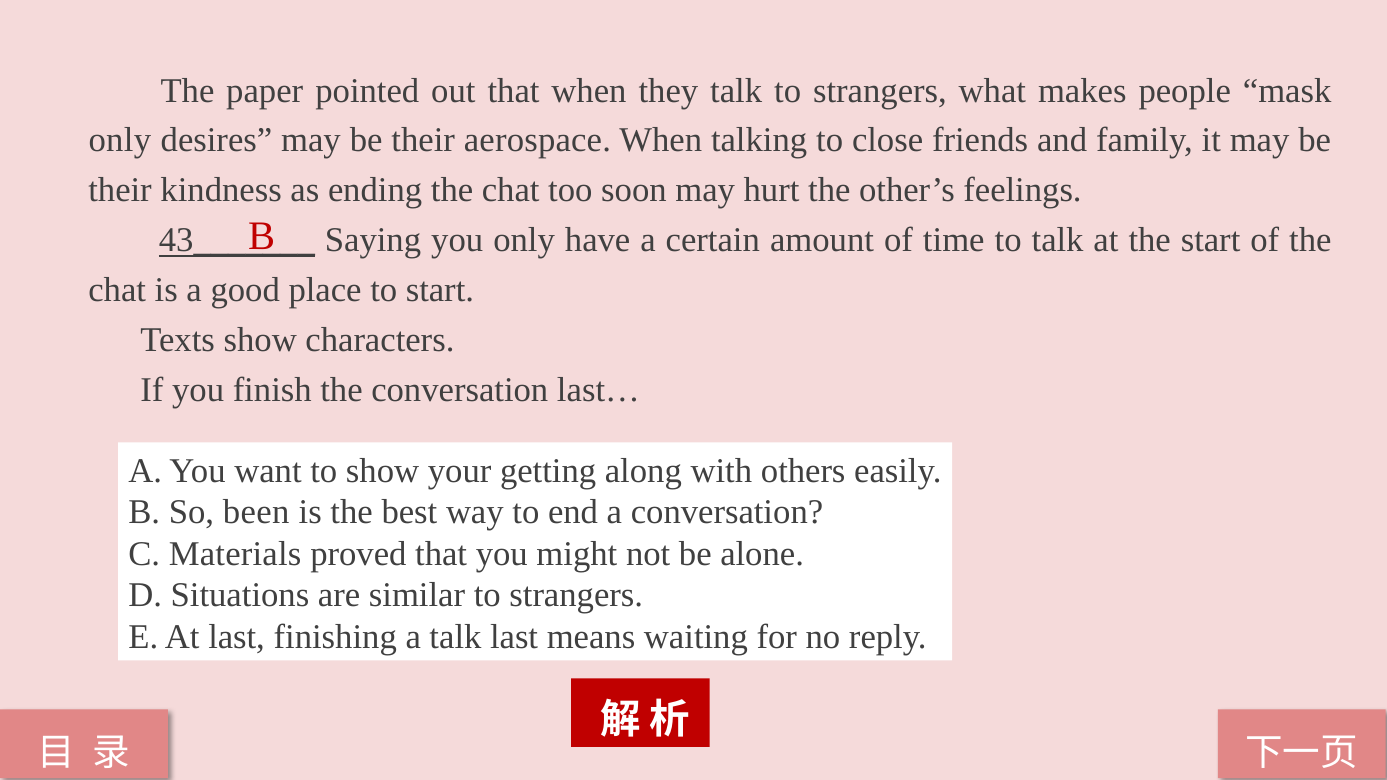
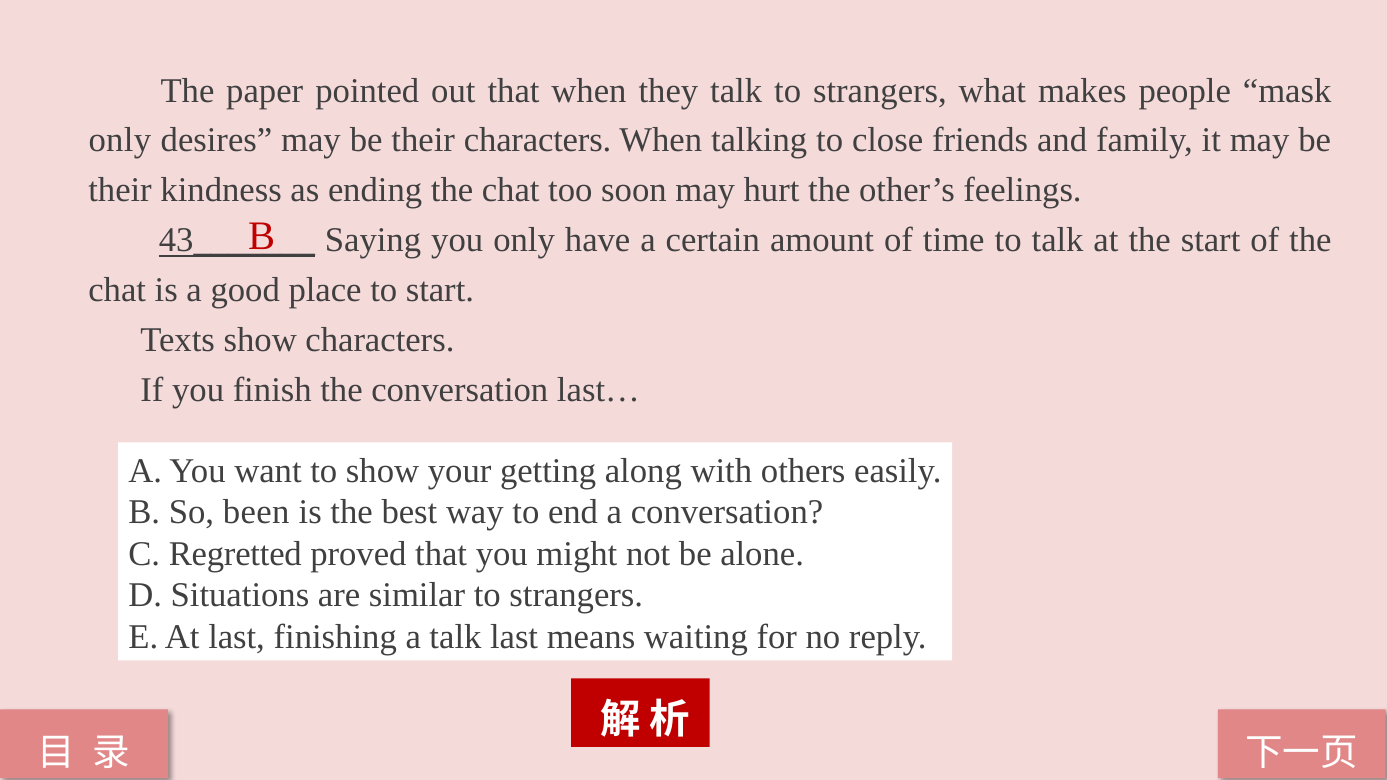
their aerospace: aerospace -> characters
Materials: Materials -> Regretted
